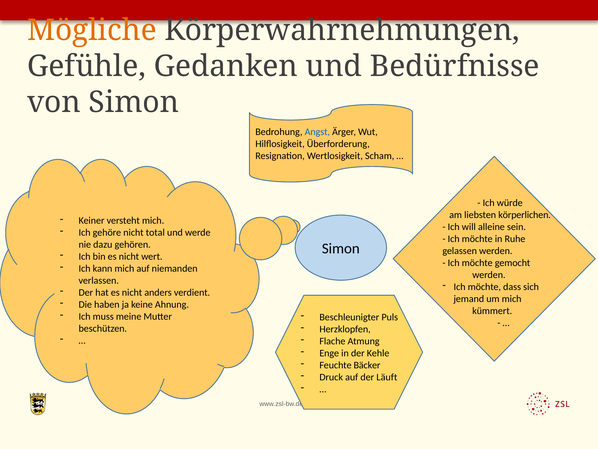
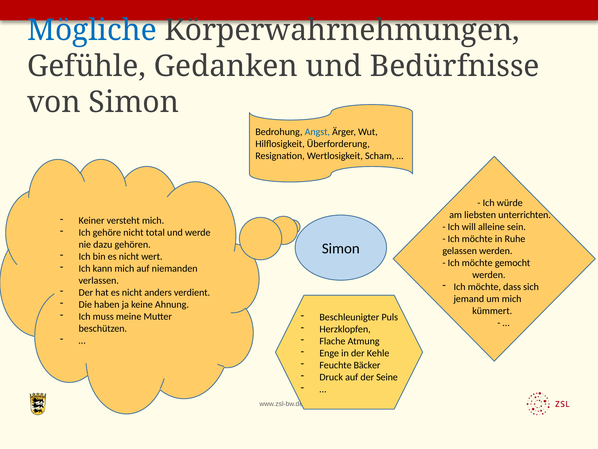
Mögliche colour: orange -> blue
körperlichen: körperlichen -> unterrichten
Läuft: Läuft -> Seine
